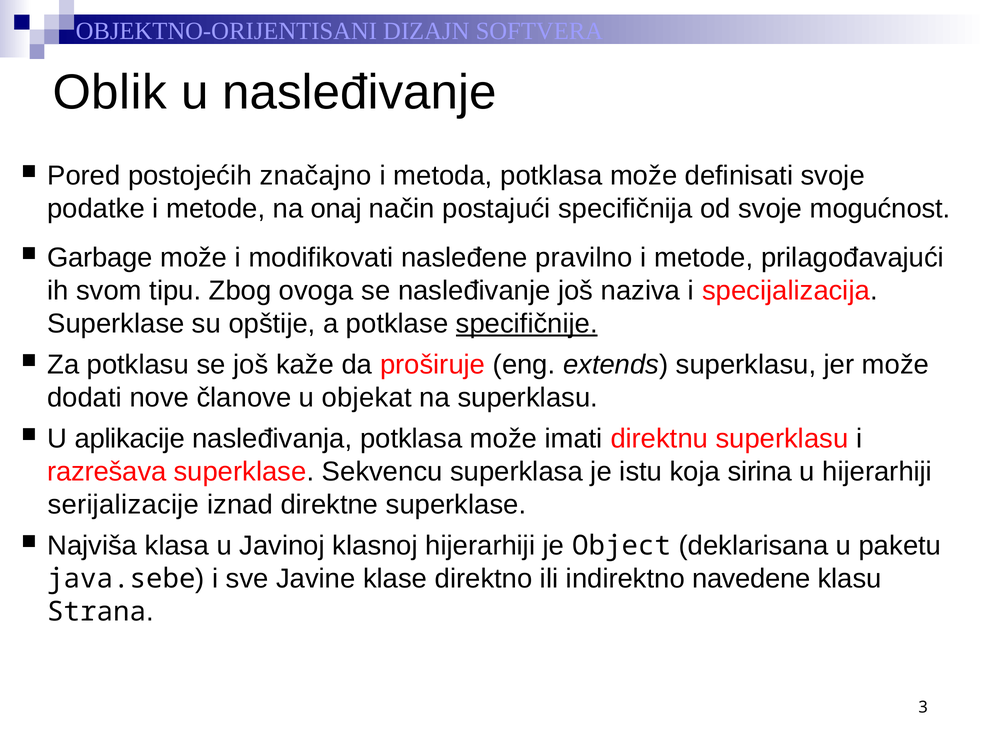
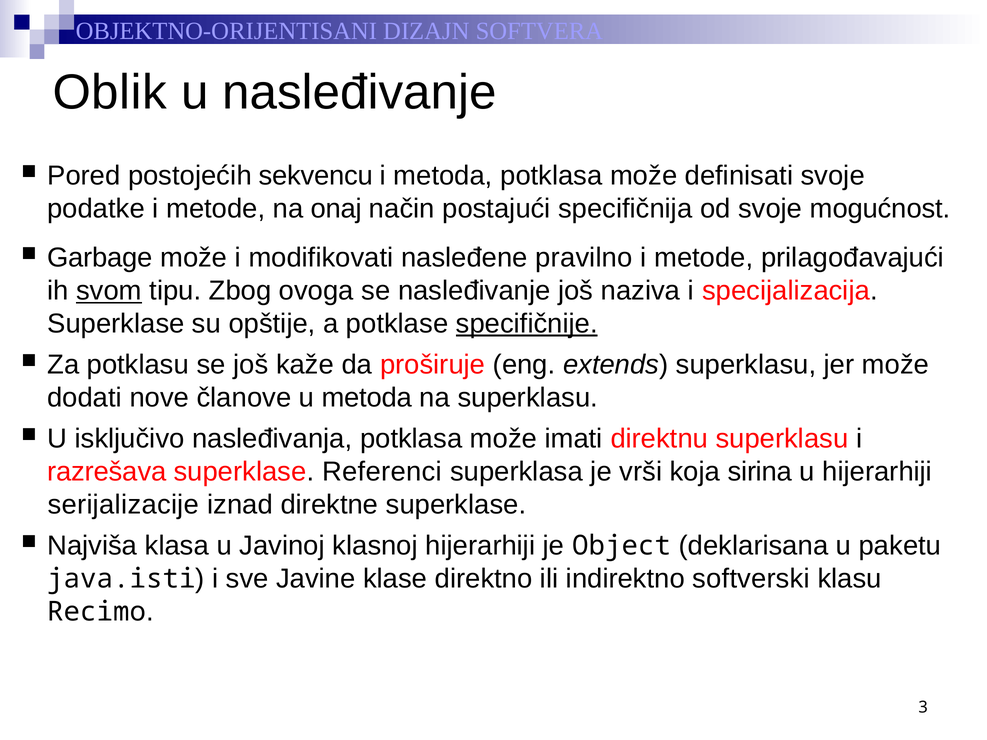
značajno: značajno -> sekvencu
svom underline: none -> present
u objekat: objekat -> metoda
aplikacije: aplikacije -> isključivo
Sekvencu: Sekvencu -> Referenci
istu: istu -> vrši
java.sebe: java.sebe -> java.isti
navedene: navedene -> softverski
Strana: Strana -> Recimo
